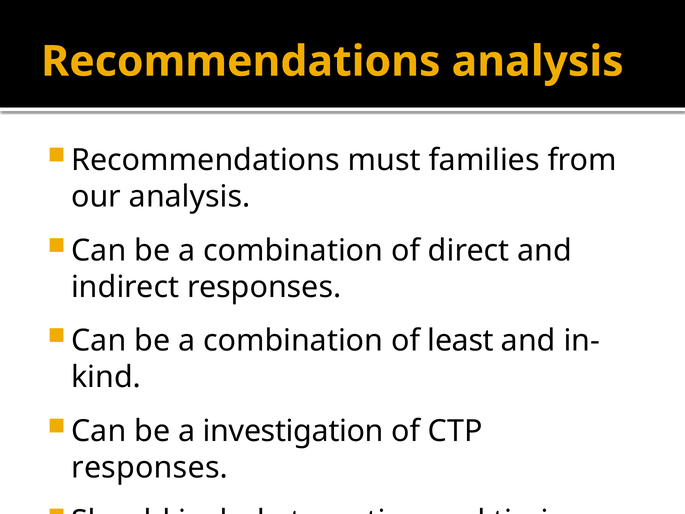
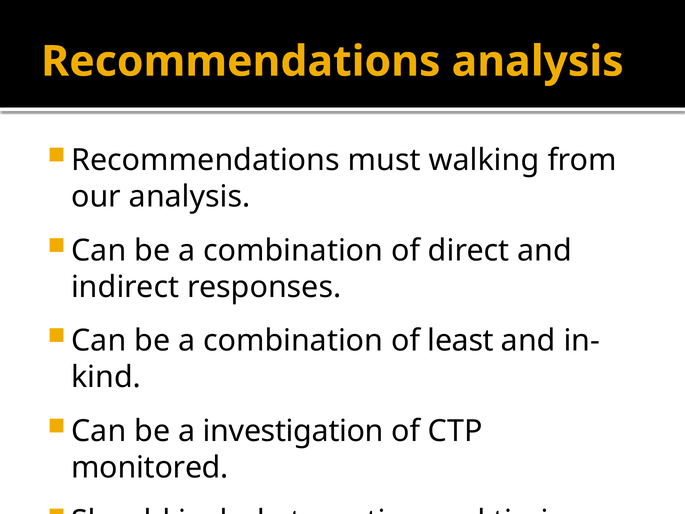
families: families -> walking
responses at (150, 467): responses -> monitored
